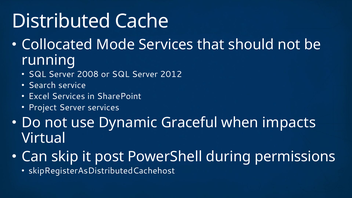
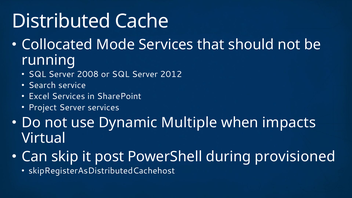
Graceful: Graceful -> Multiple
permissions: permissions -> provisioned
